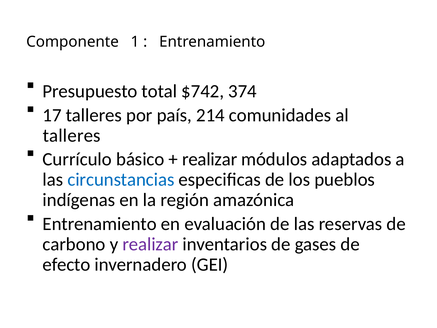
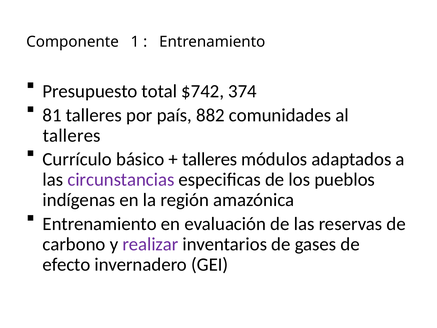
17: 17 -> 81
214: 214 -> 882
realizar at (210, 159): realizar -> talleres
circunstancias colour: blue -> purple
